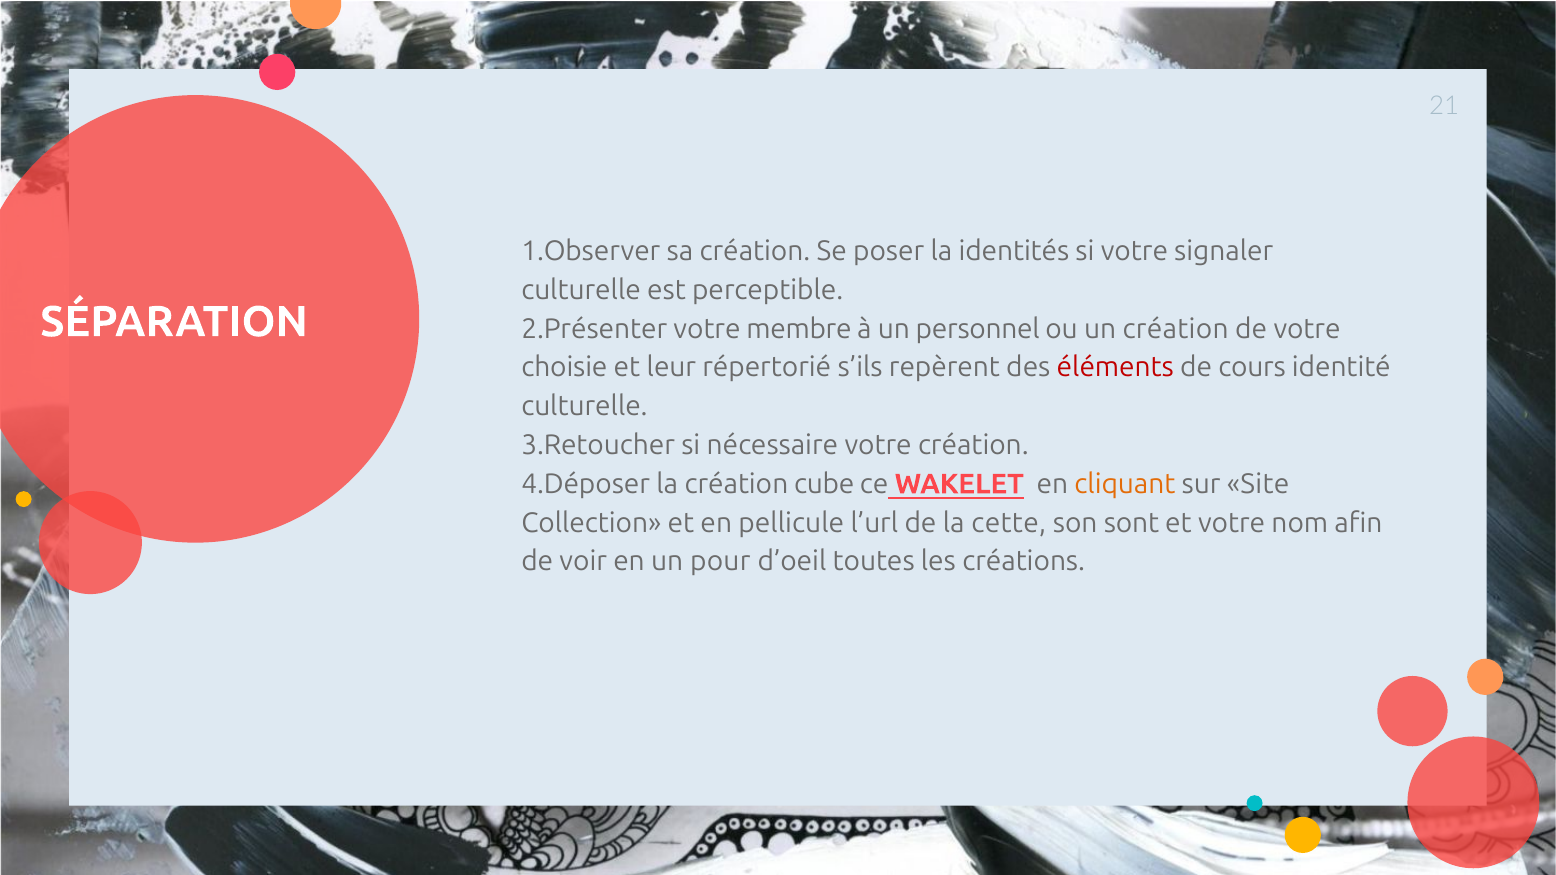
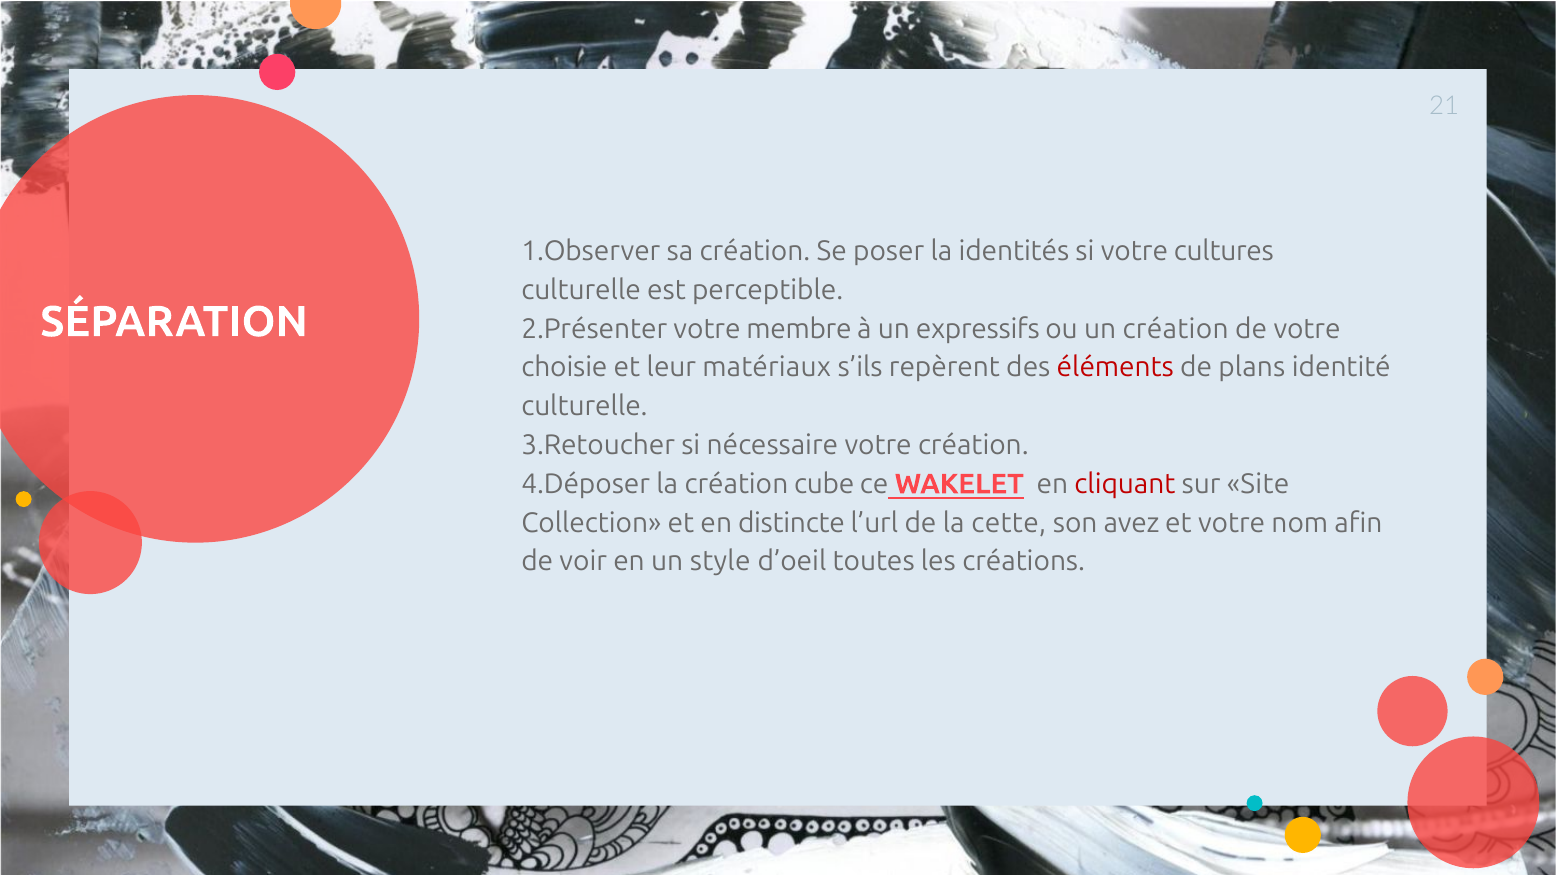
signaler: signaler -> cultures
personnel: personnel -> expressifs
répertorié: répertorié -> matériaux
cours: cours -> plans
cliquant colour: orange -> red
pellicule: pellicule -> distincte
sont: sont -> avez
pour: pour -> style
